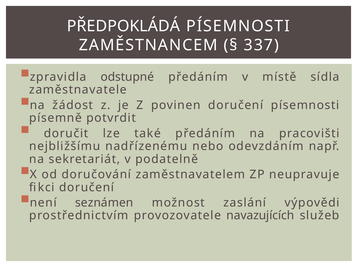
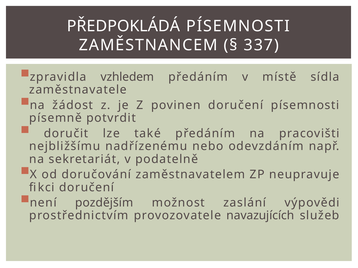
odstupné: odstupné -> vzhledem
seznámen: seznámen -> pozdějším
